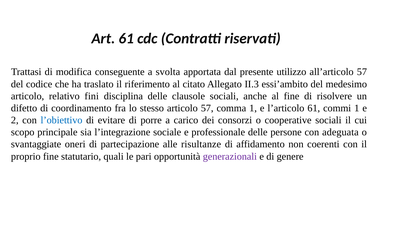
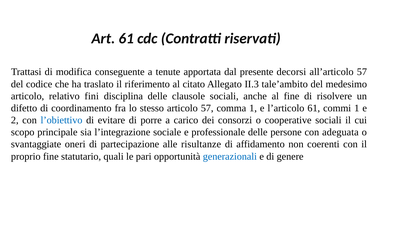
svolta: svolta -> tenute
utilizzo: utilizzo -> decorsi
essi’ambito: essi’ambito -> tale’ambito
generazionali colour: purple -> blue
